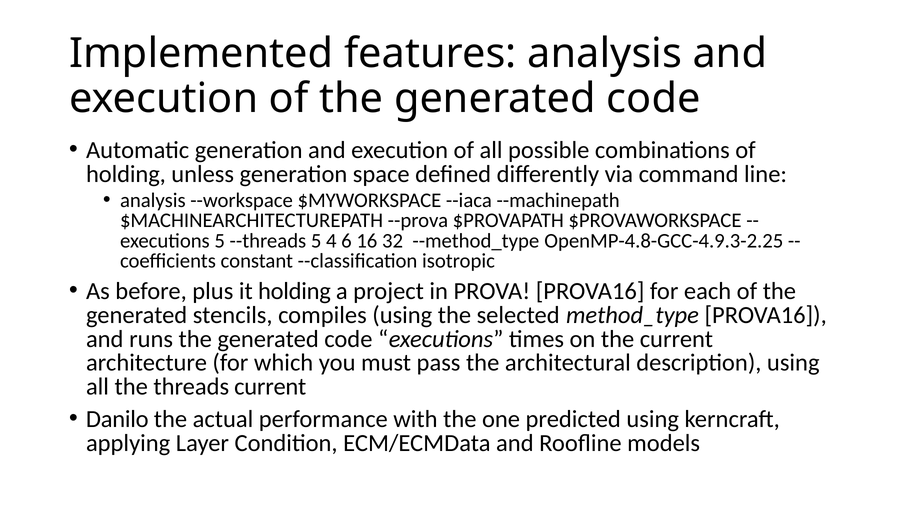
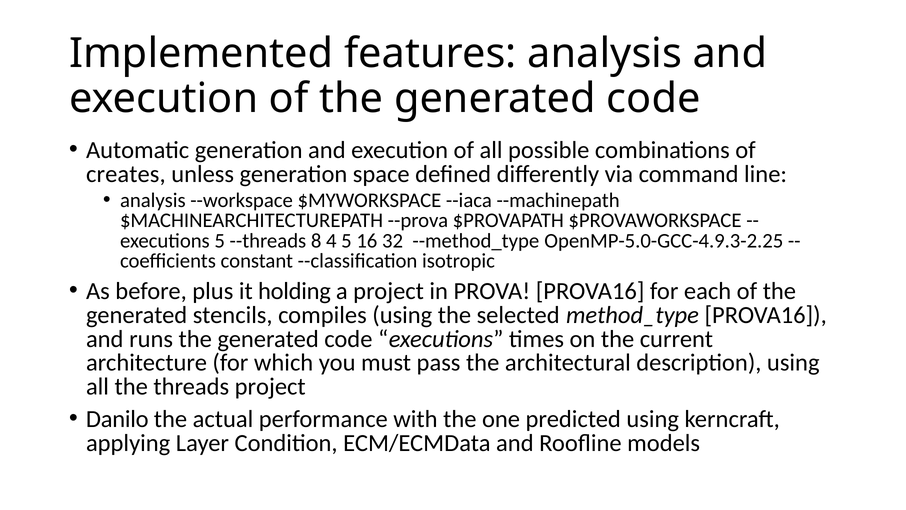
holding at (126, 174): holding -> creates
--threads 5: 5 -> 8
4 6: 6 -> 5
OpenMP-4.8-GCC-4.9.3-2.25: OpenMP-4.8-GCC-4.9.3-2.25 -> OpenMP-5.0-GCC-4.9.3-2.25
threads current: current -> project
